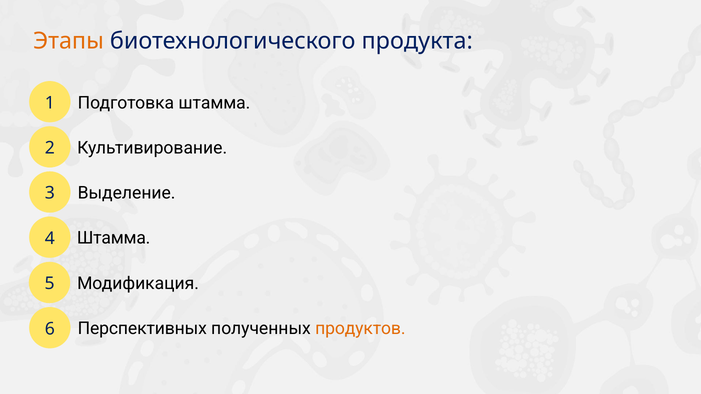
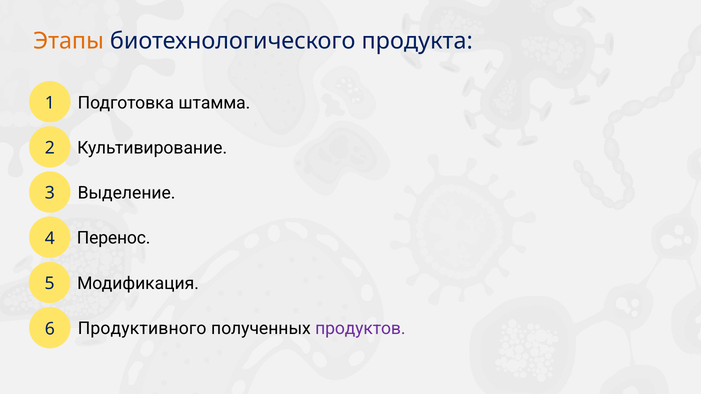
Штамма at (114, 238): Штамма -> Перенос
Перспективных: Перспективных -> Продуктивного
продуктов colour: orange -> purple
